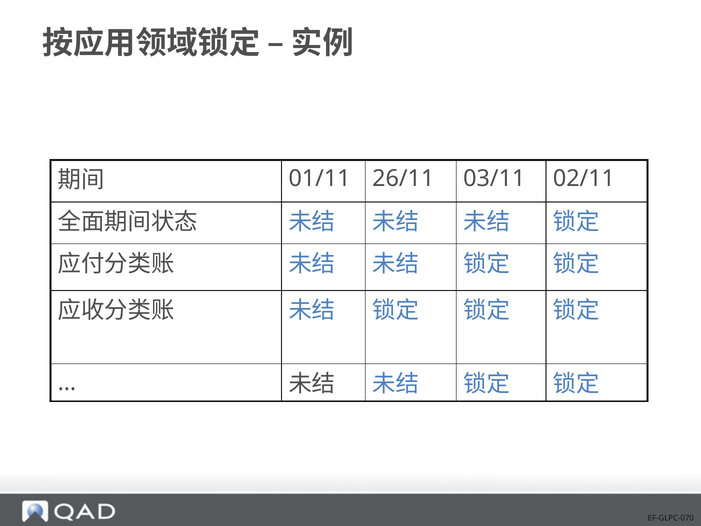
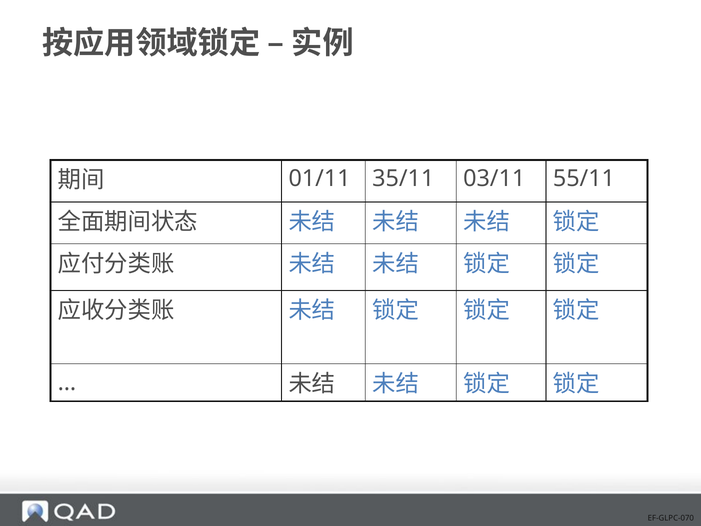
26/11: 26/11 -> 35/11
02/11: 02/11 -> 55/11
